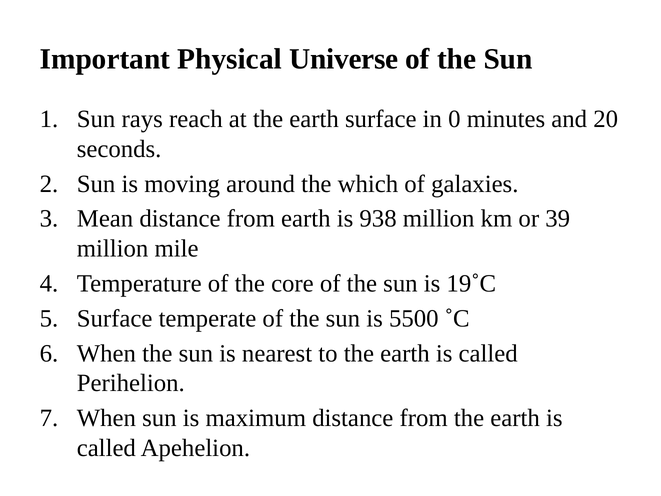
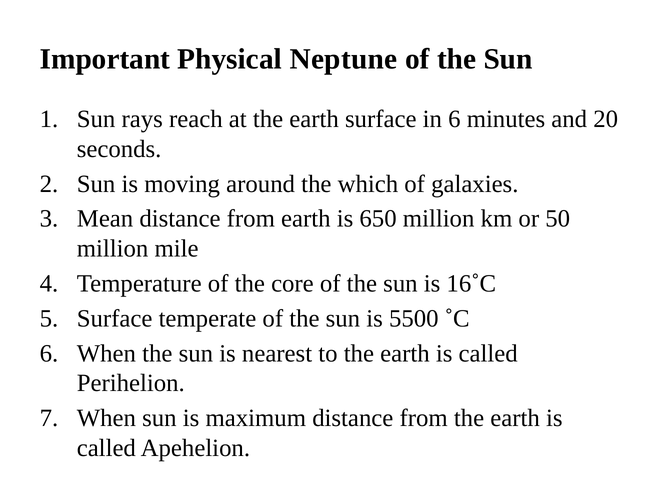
Universe: Universe -> Neptune
in 0: 0 -> 6
938: 938 -> 650
39: 39 -> 50
19˚C: 19˚C -> 16˚C
